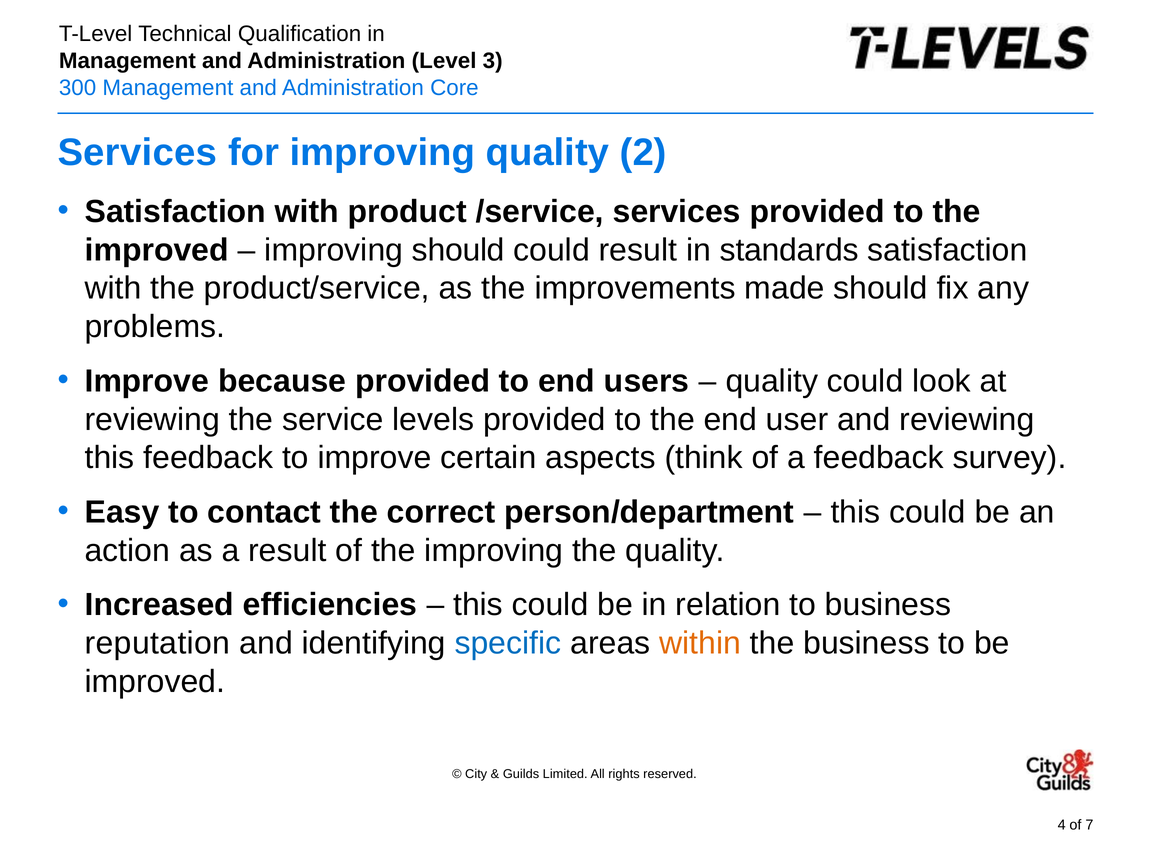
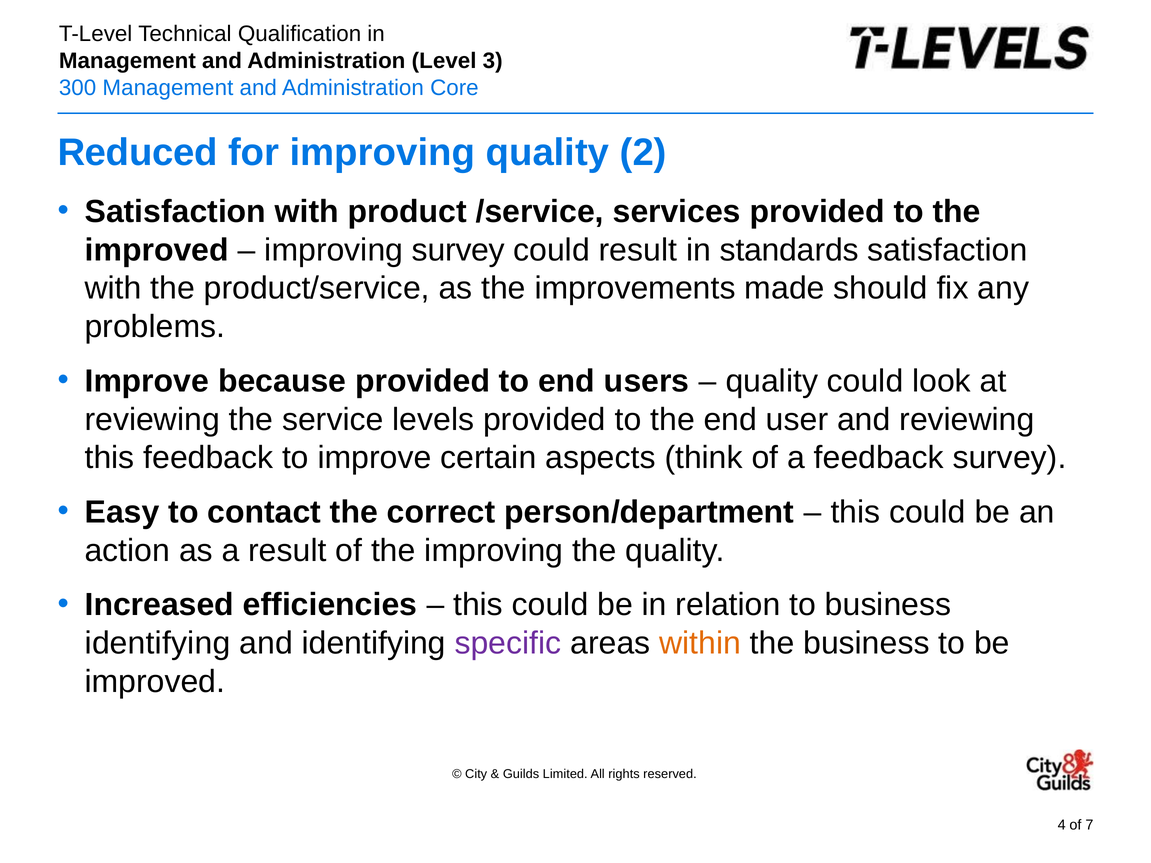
Services at (137, 153): Services -> Reduced
improving should: should -> survey
reputation at (157, 643): reputation -> identifying
specific colour: blue -> purple
